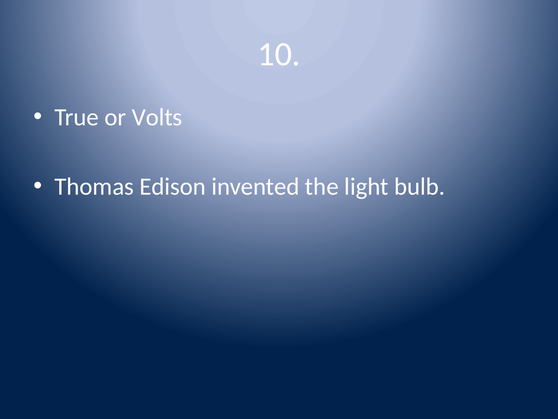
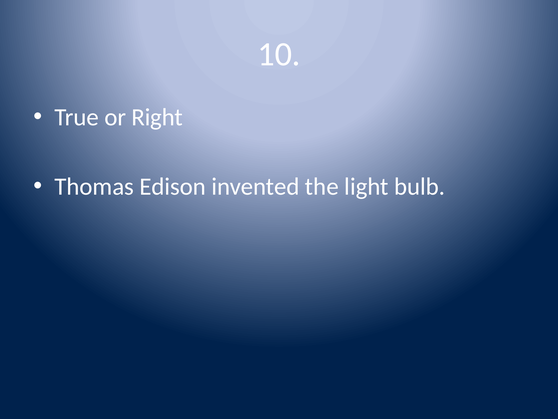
Volts: Volts -> Right
